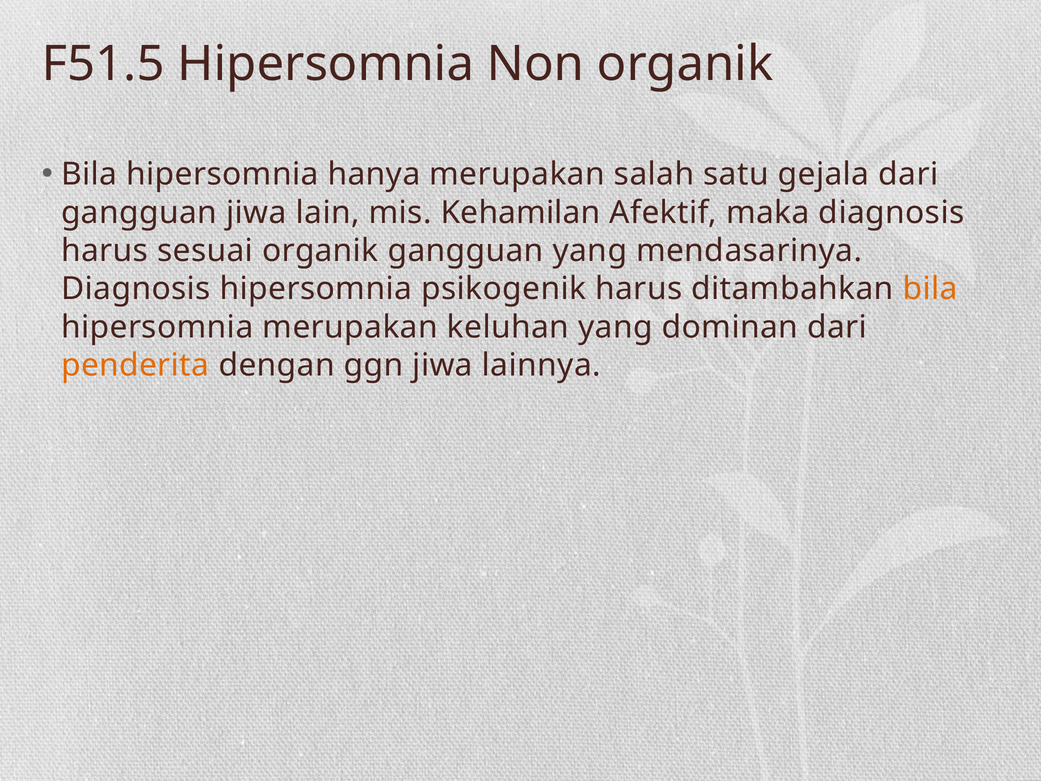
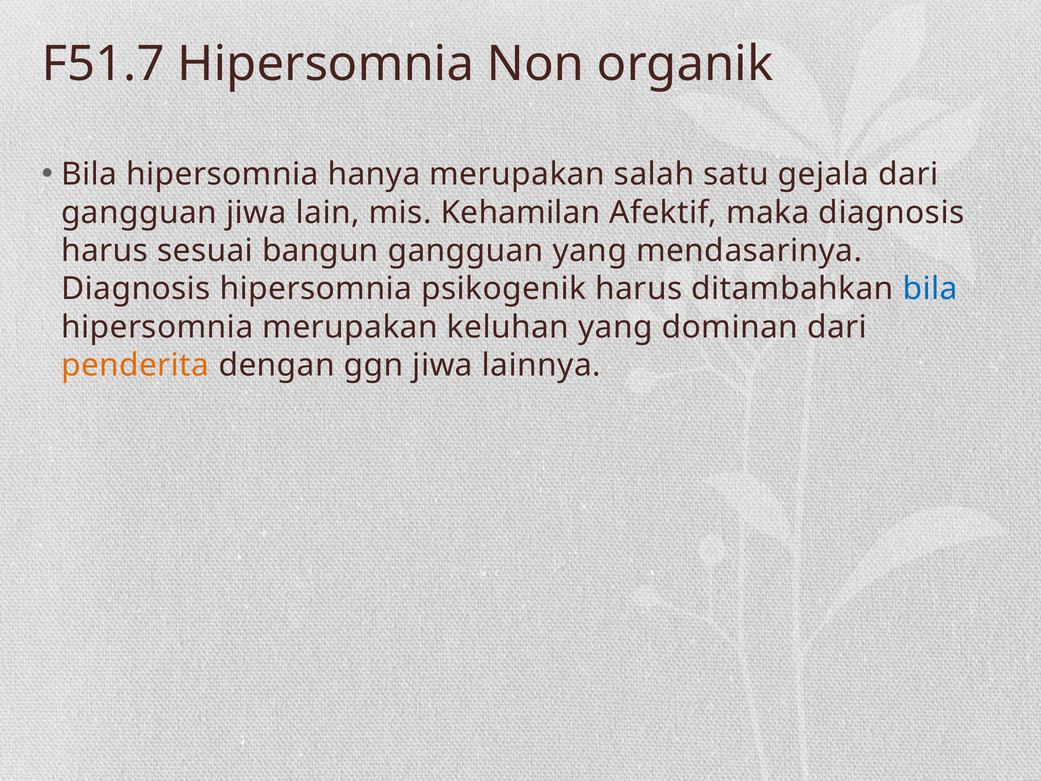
F51.5: F51.5 -> F51.7
sesuai organik: organik -> bangun
bila at (930, 289) colour: orange -> blue
